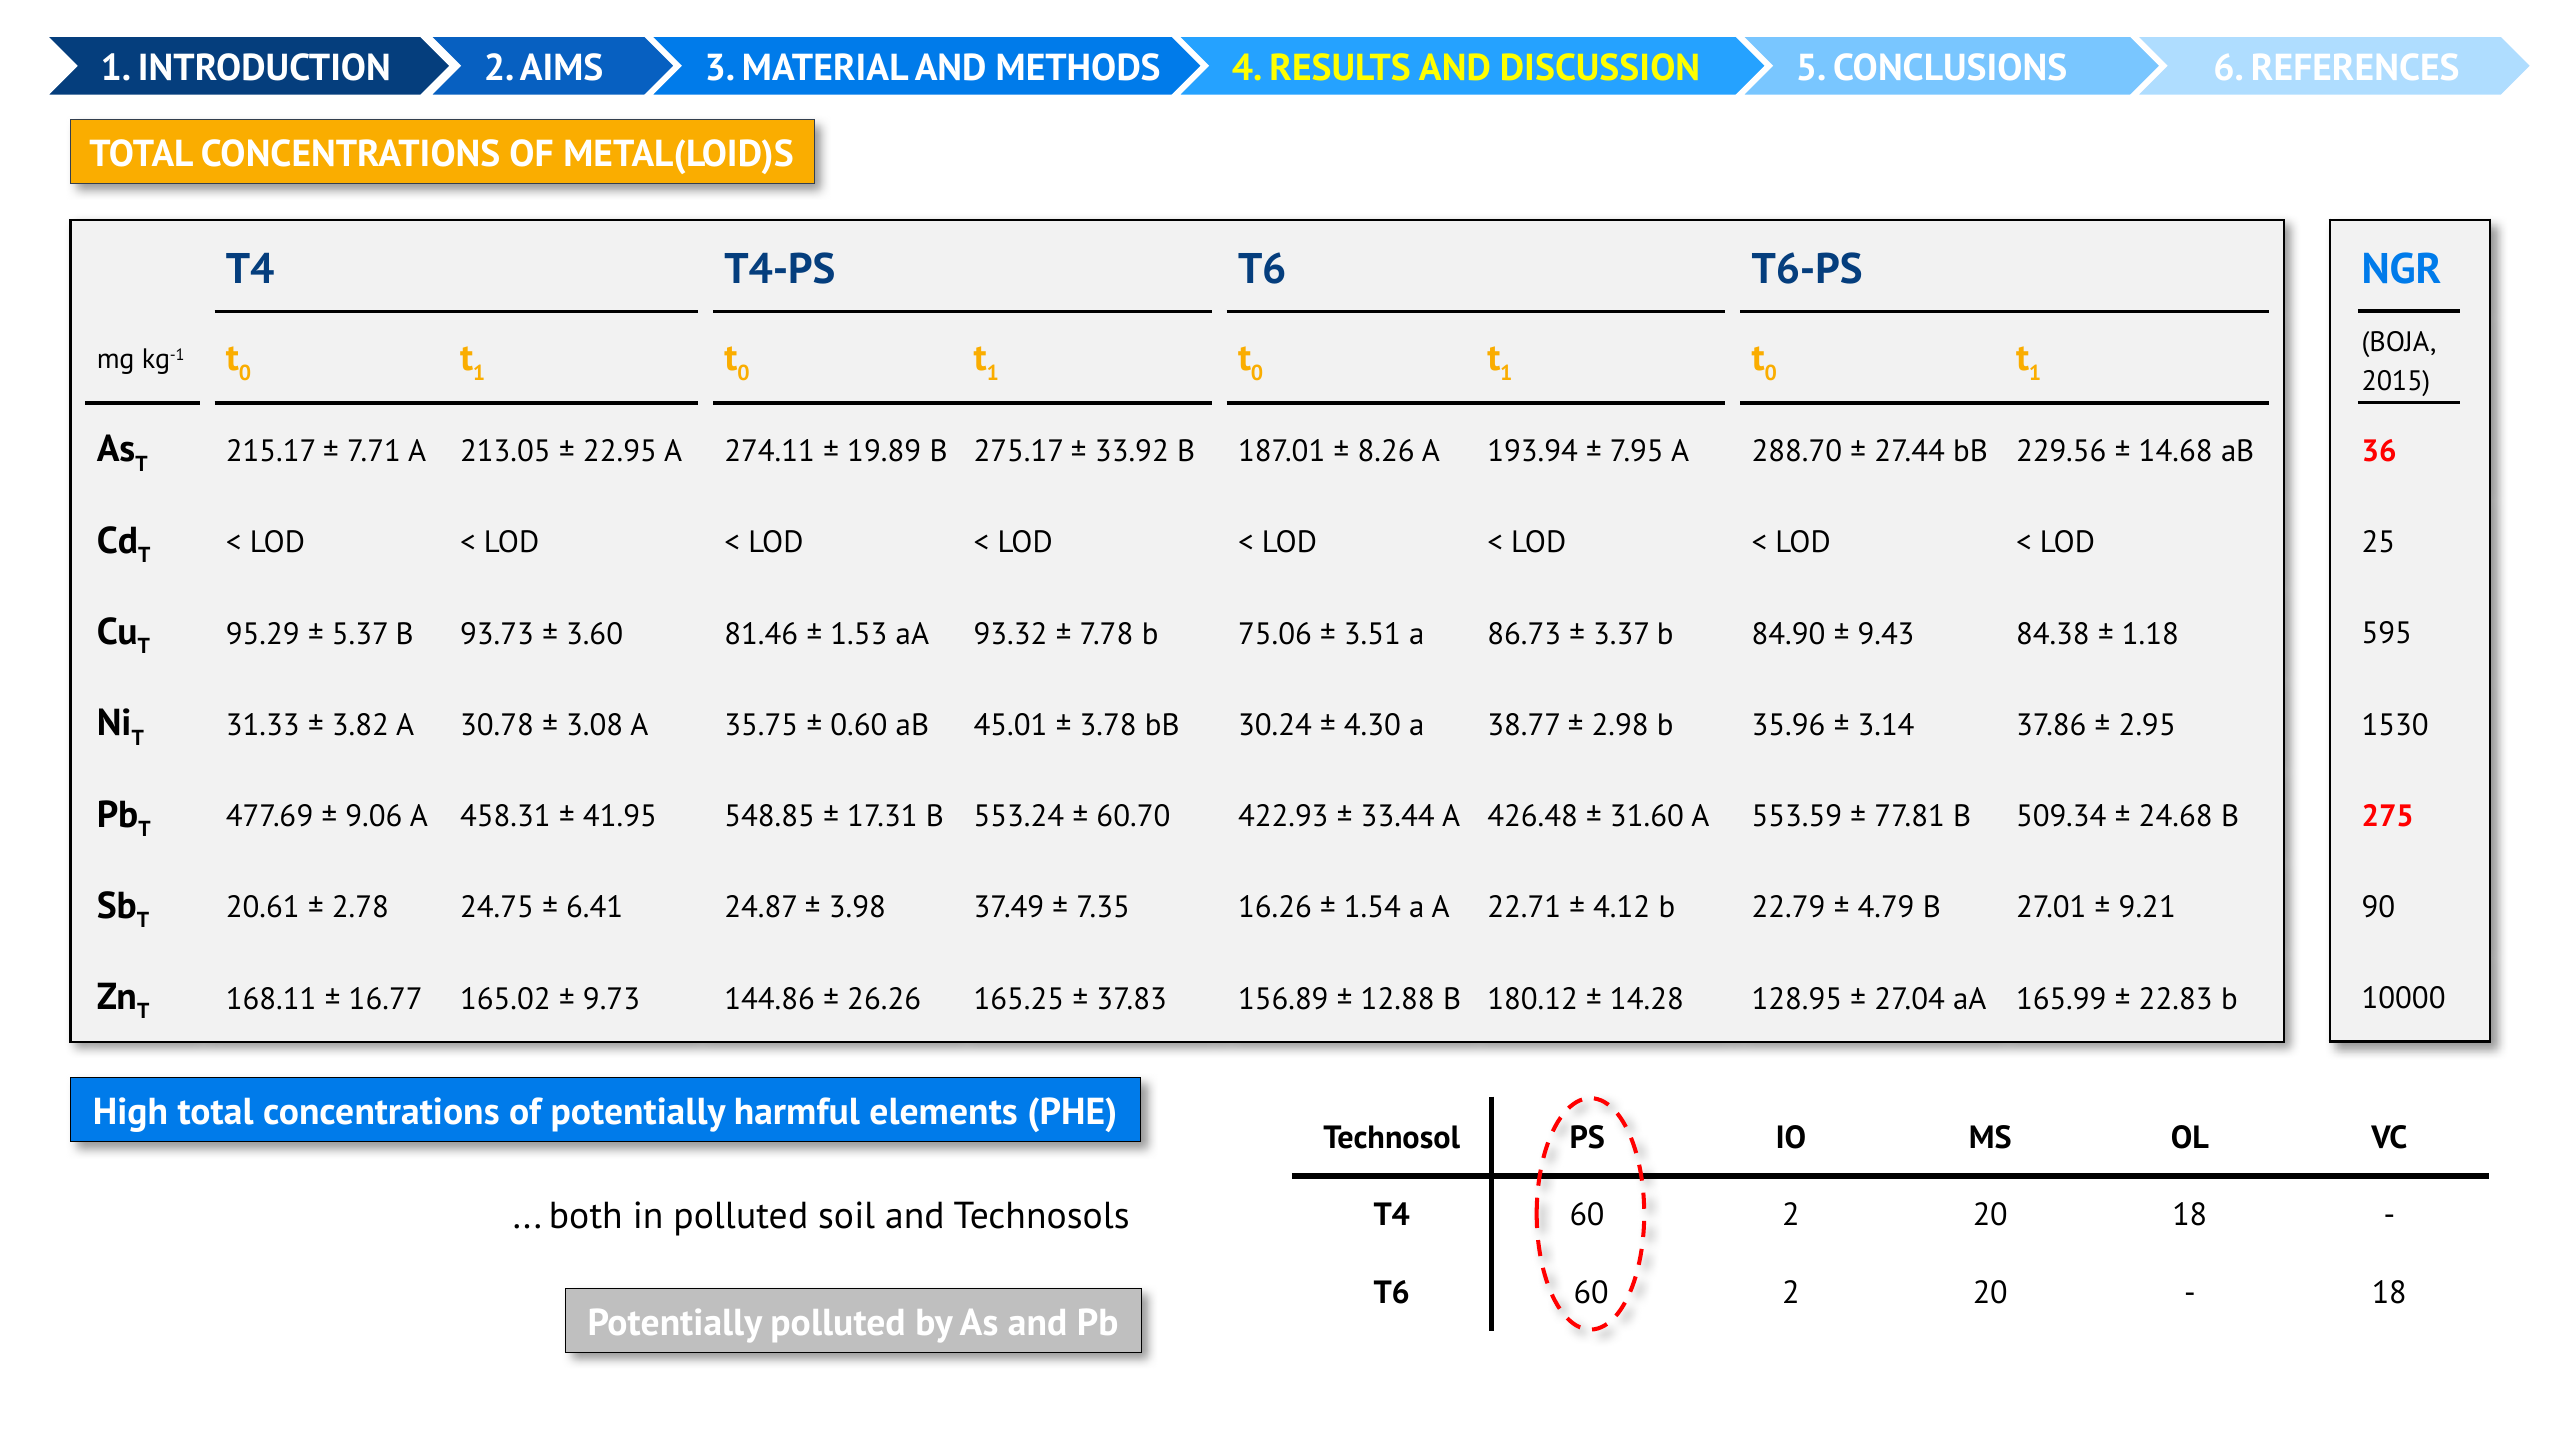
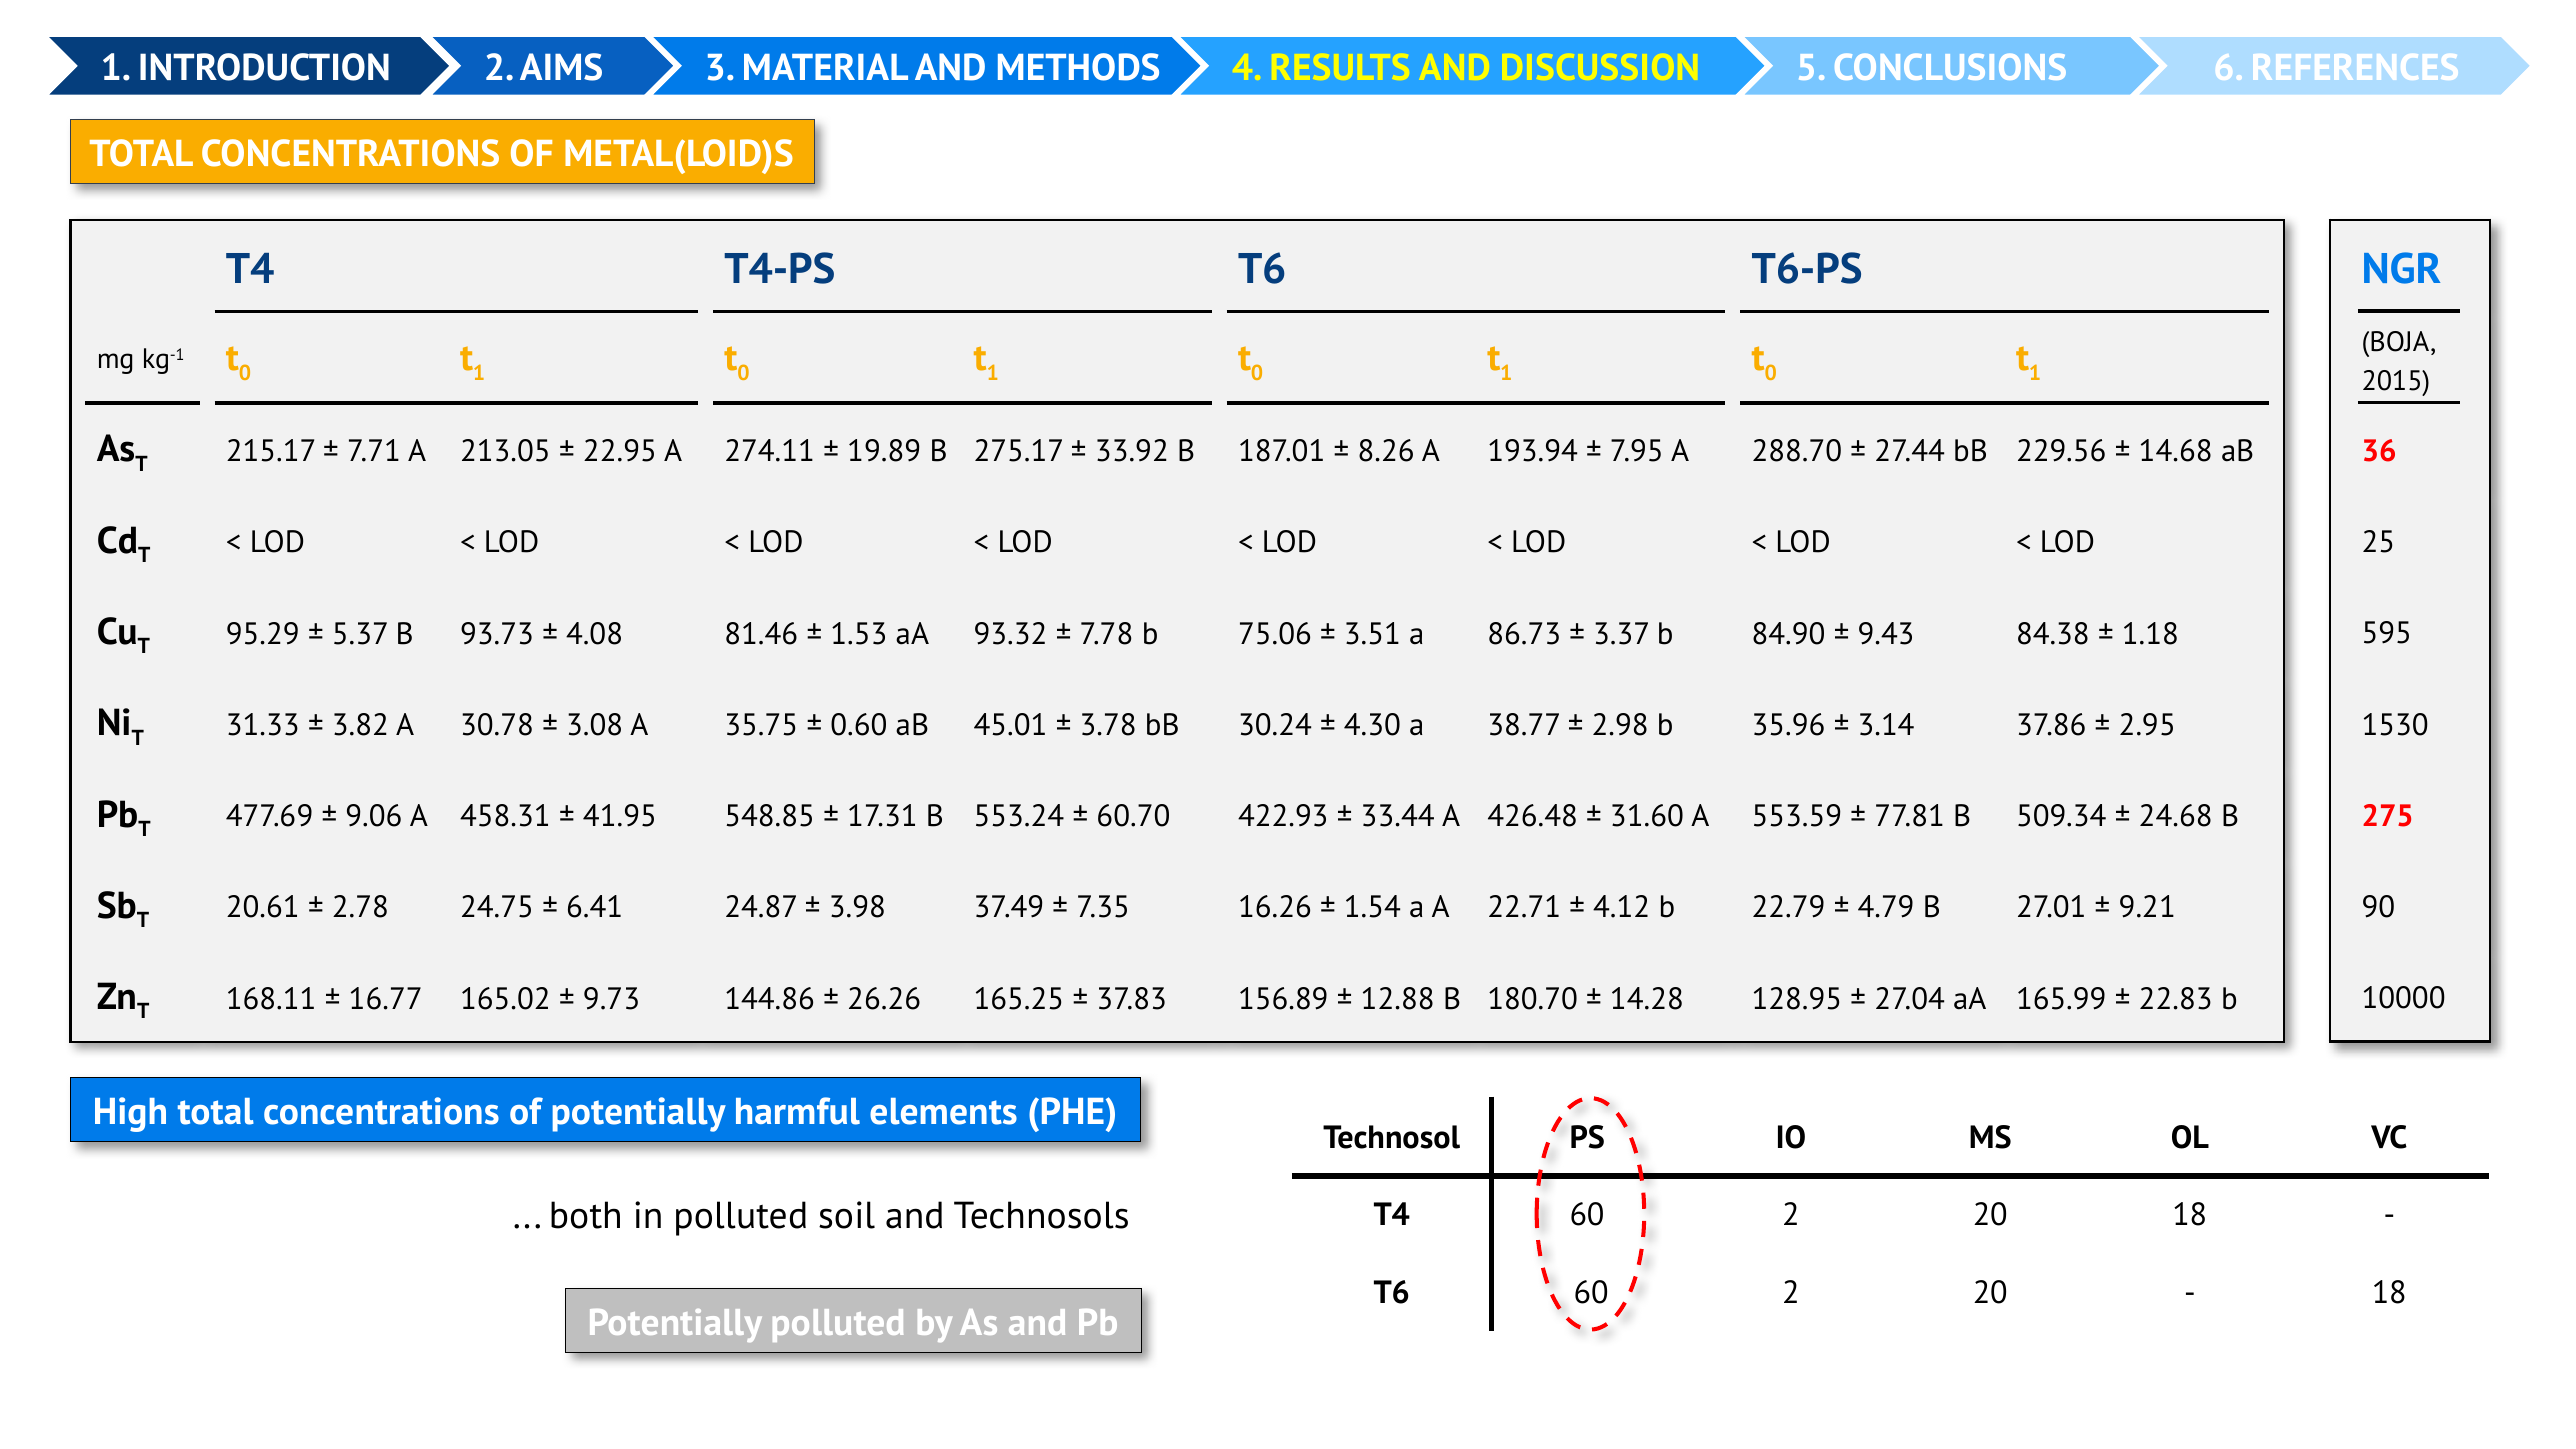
3.60: 3.60 -> 4.08
180.12: 180.12 -> 180.70
